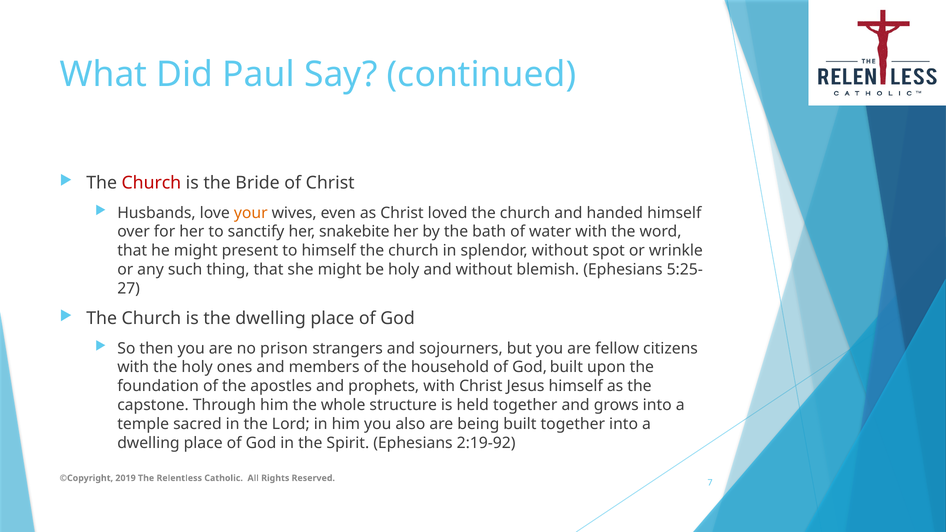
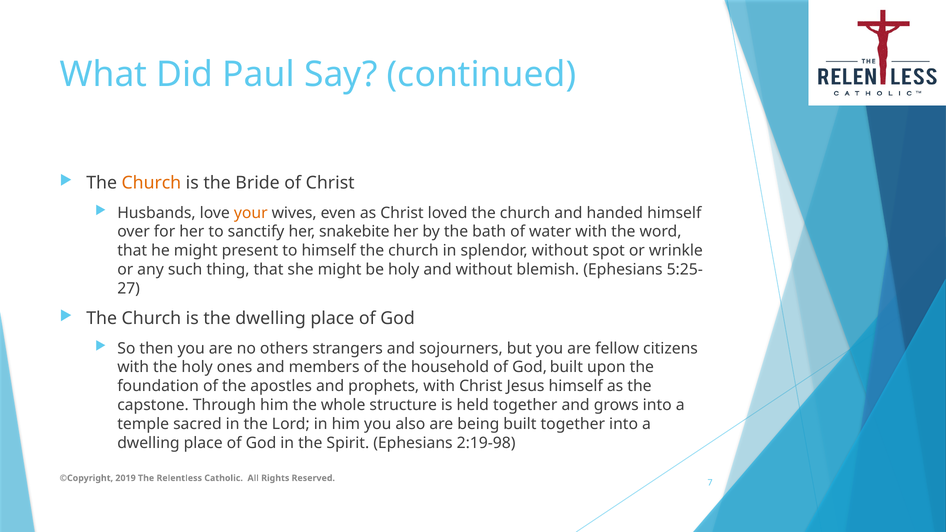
Church at (151, 183) colour: red -> orange
prison: prison -> others
2:19-92: 2:19-92 -> 2:19-98
